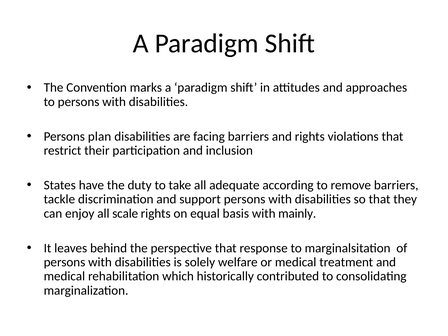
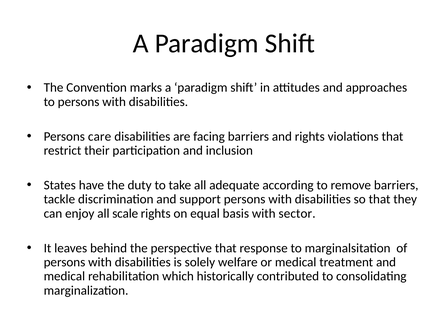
plan: plan -> care
mainly: mainly -> sector
